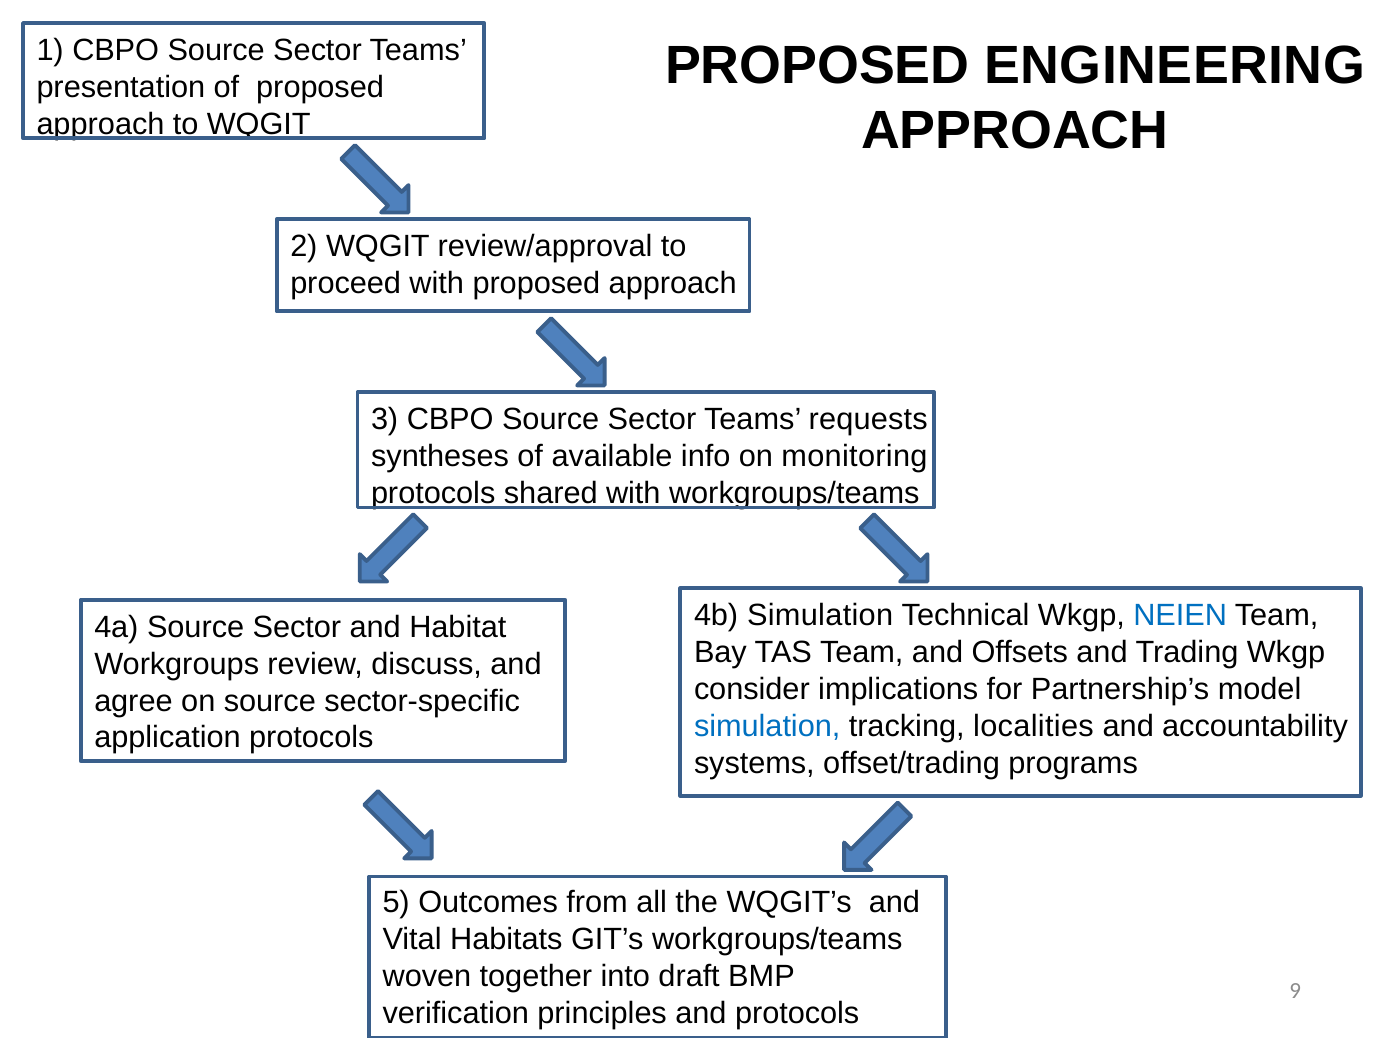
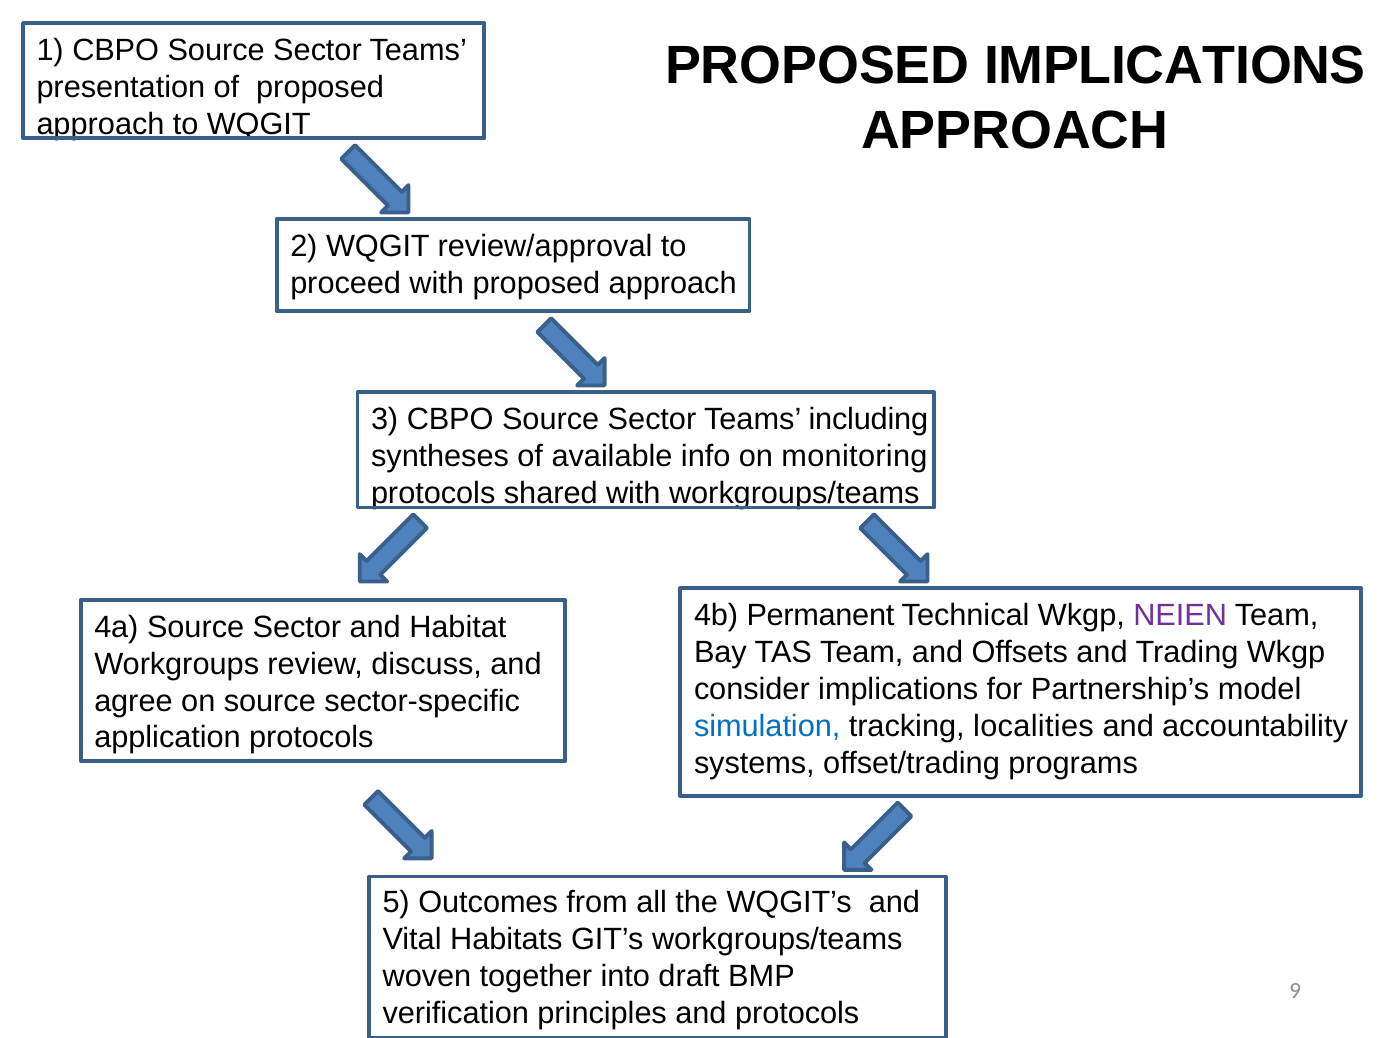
PROPOSED ENGINEERING: ENGINEERING -> IMPLICATIONS
requests: requests -> including
4b Simulation: Simulation -> Permanent
NEIEN colour: blue -> purple
